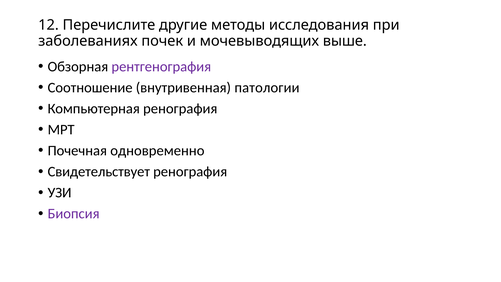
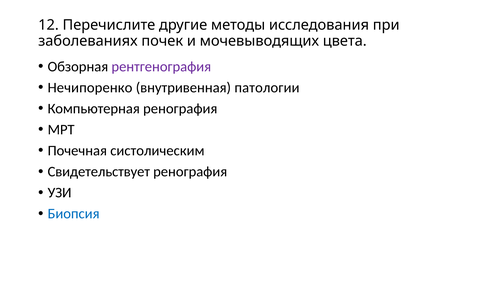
выше: выше -> цвета
Соотношение: Соотношение -> Нечипоренко
одновременно: одновременно -> систолическим
Биопсия colour: purple -> blue
